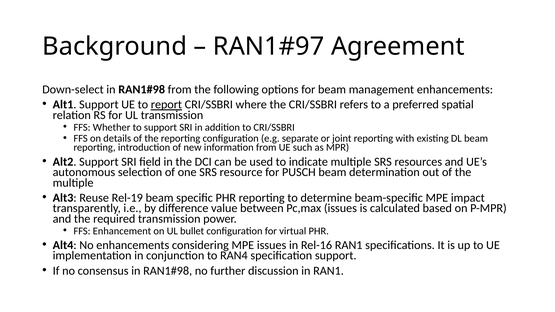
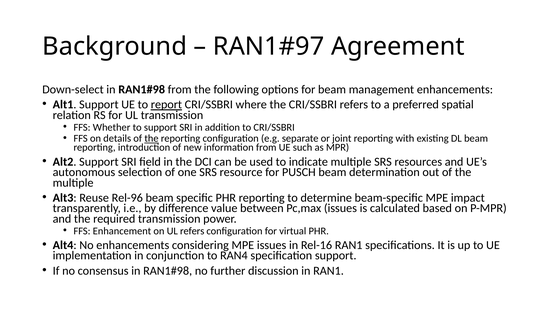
the at (151, 139) underline: none -> present
Rel-19: Rel-19 -> Rel-96
UL bullet: bullet -> refers
